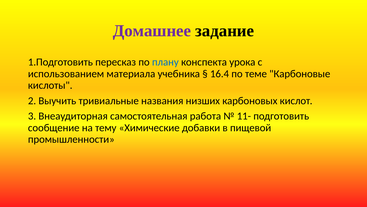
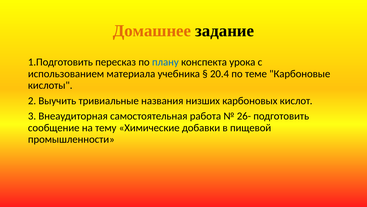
Домашнее colour: purple -> orange
16.4: 16.4 -> 20.4
11-: 11- -> 26-
